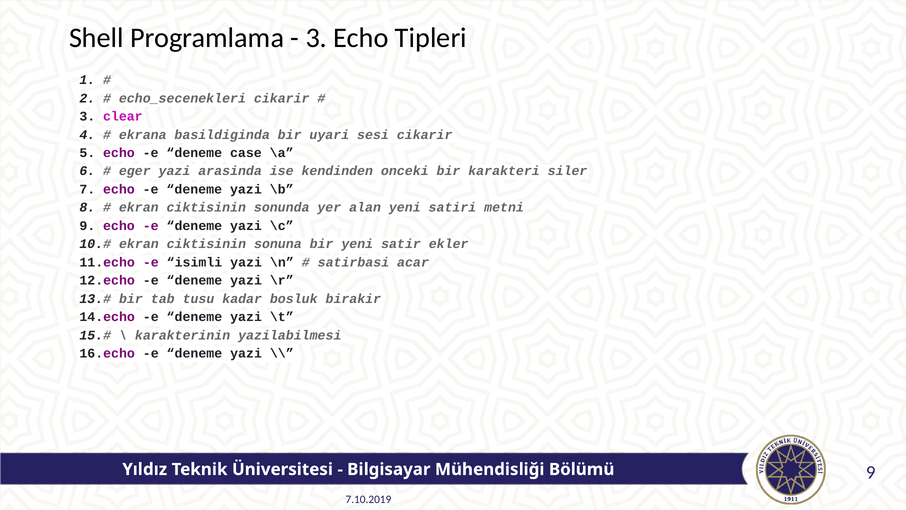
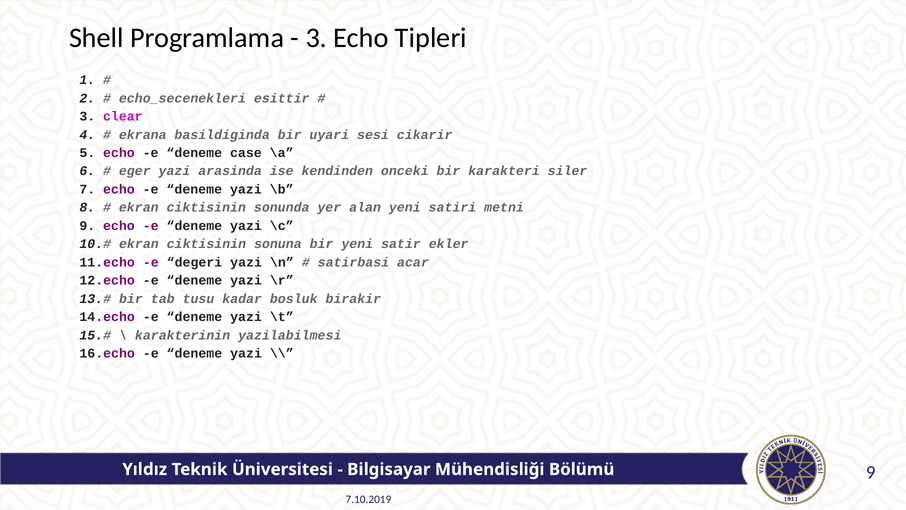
echo_secenekleri cikarir: cikarir -> esittir
isimli: isimli -> degeri
